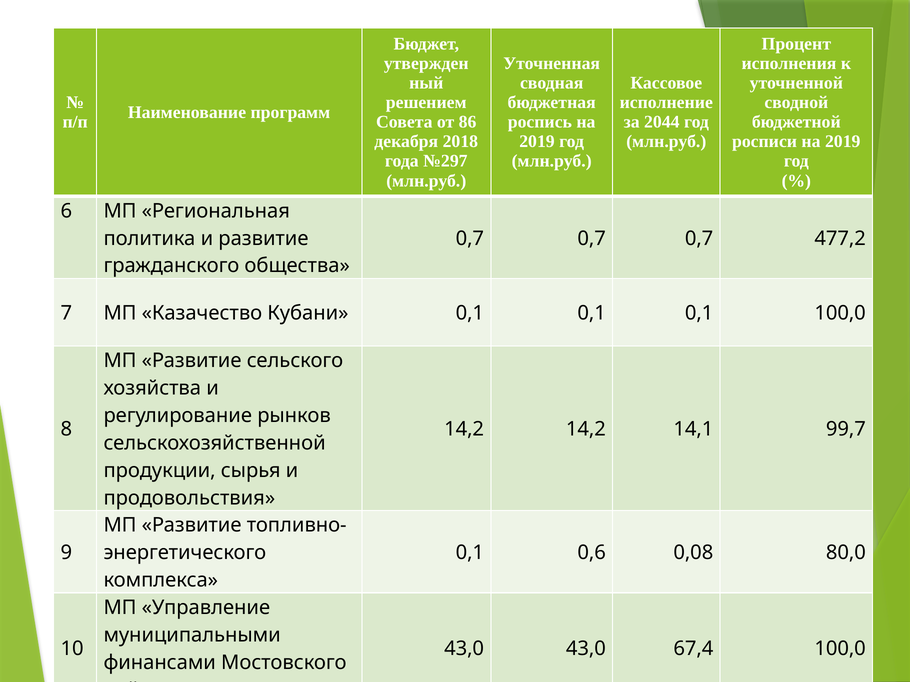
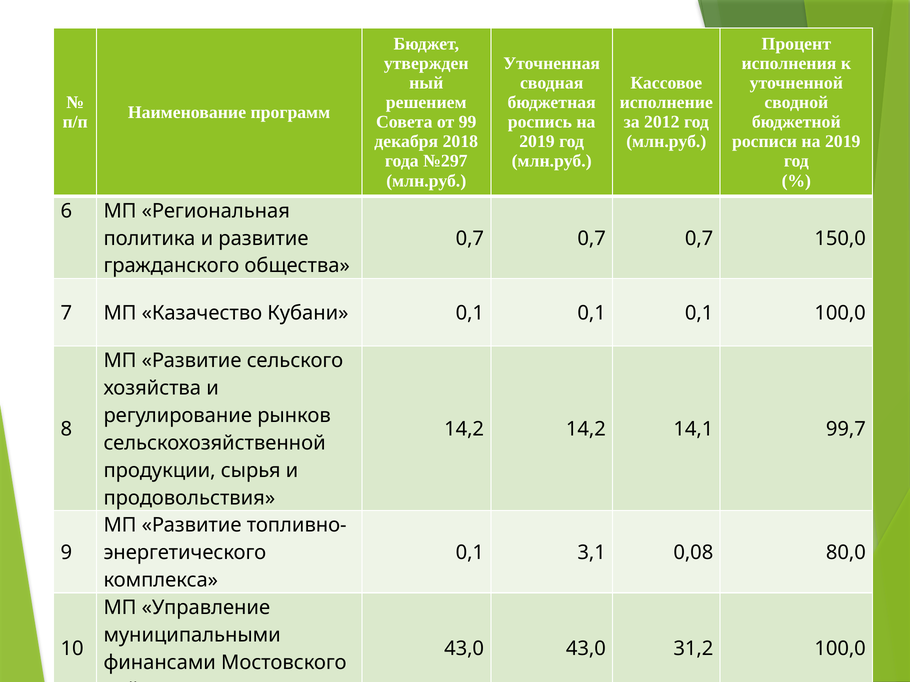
86: 86 -> 99
2044: 2044 -> 2012
477,2: 477,2 -> 150,0
0,6: 0,6 -> 3,1
67,4: 67,4 -> 31,2
